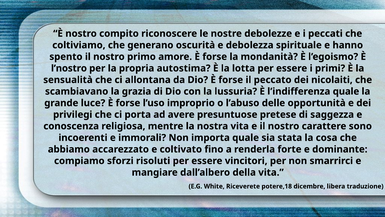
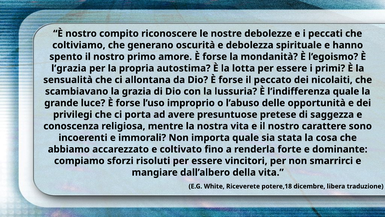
l’nostro: l’nostro -> l’grazia
